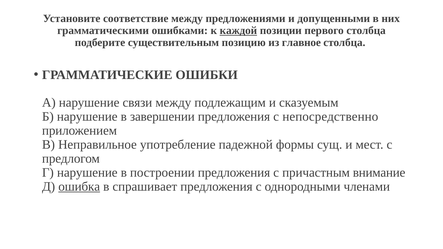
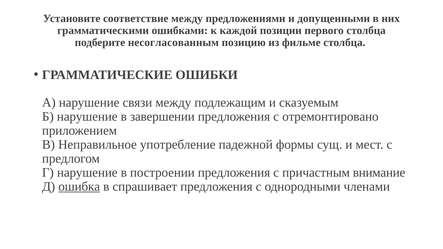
каждой underline: present -> none
существительным: существительным -> несогласованным
главное: главное -> фильме
непосредственно: непосредственно -> отремонтировано
